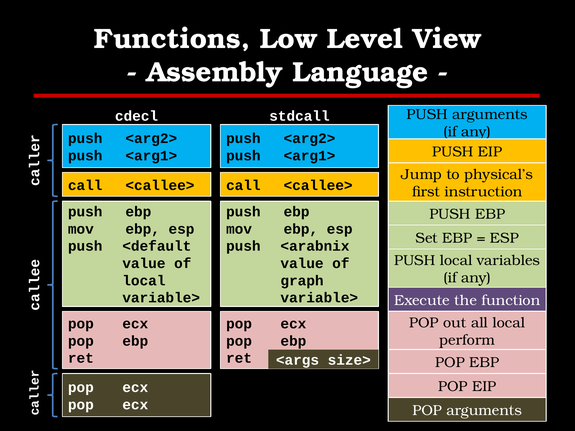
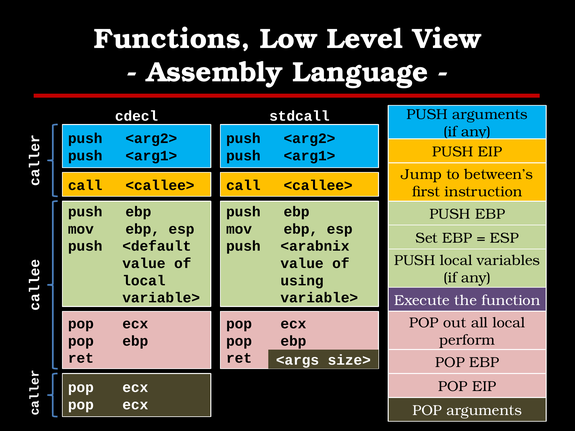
physical’s: physical’s -> between’s
graph: graph -> using
